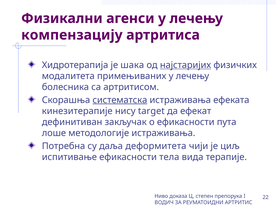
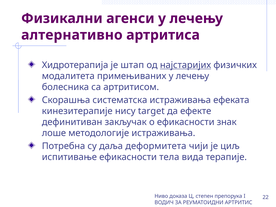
компензацију: компензацију -> алтернативно
шака: шака -> штап
систематска underline: present -> none
ефекат: ефекат -> ефекте
пута: пута -> знак
